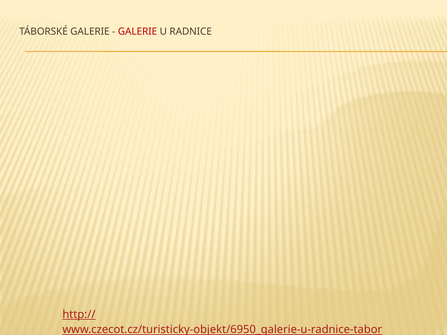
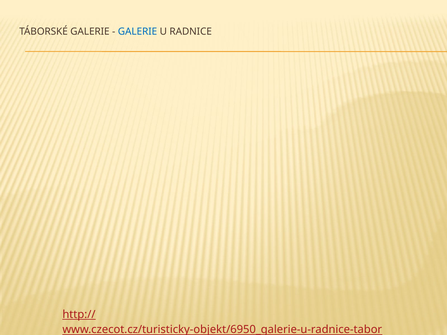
GALERIE at (138, 32) colour: red -> blue
